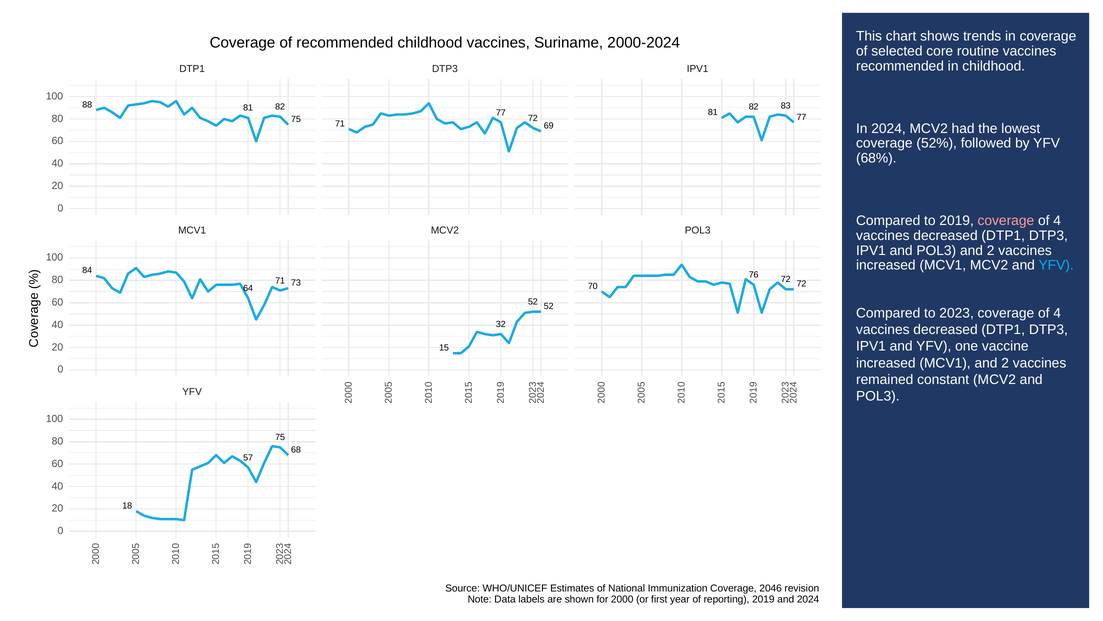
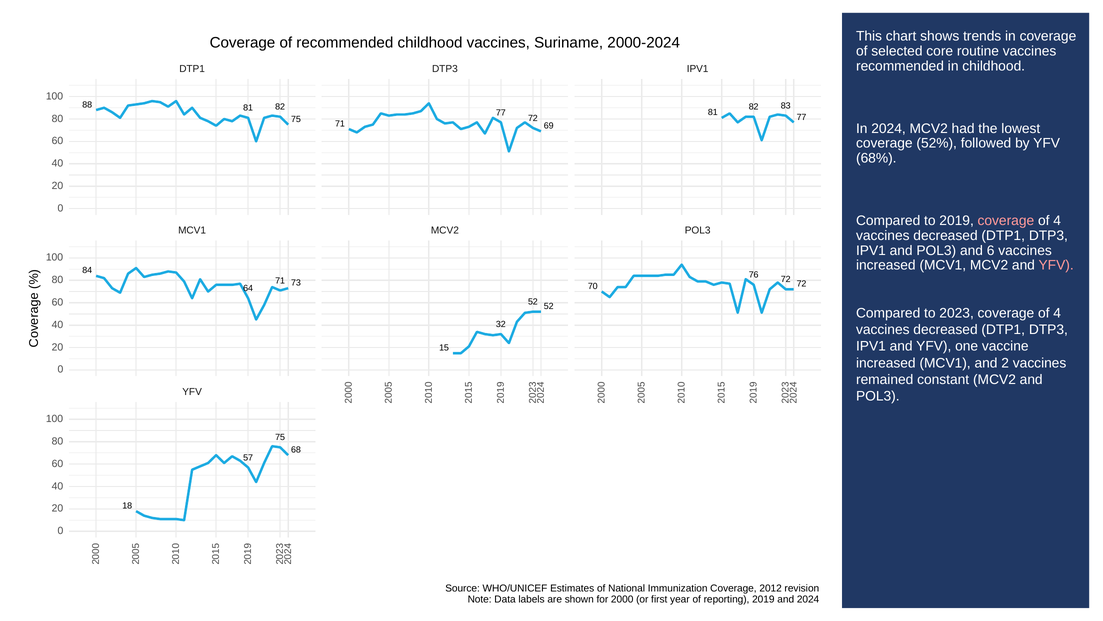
POL3 and 2: 2 -> 6
YFV at (1056, 265) colour: light blue -> pink
2046: 2046 -> 2012
